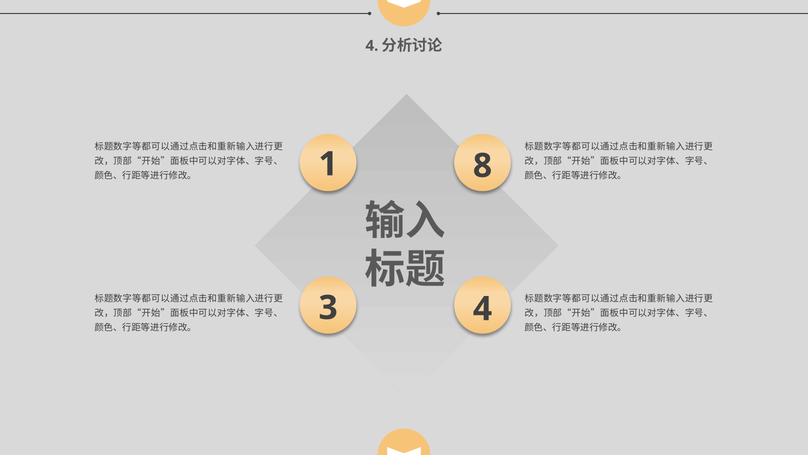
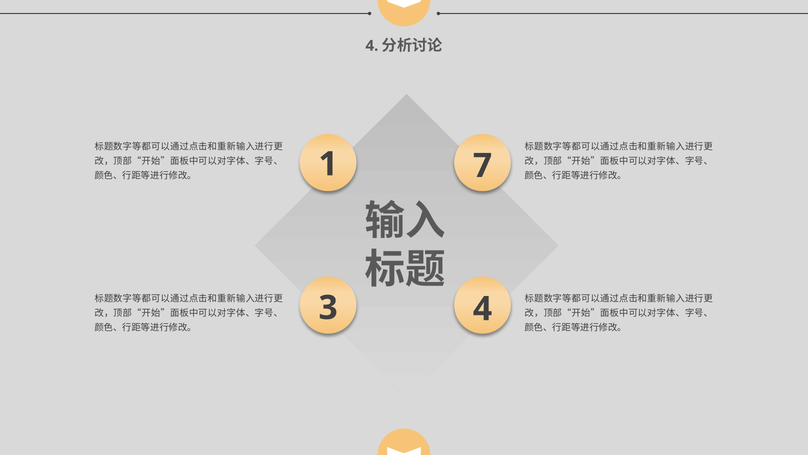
8: 8 -> 7
